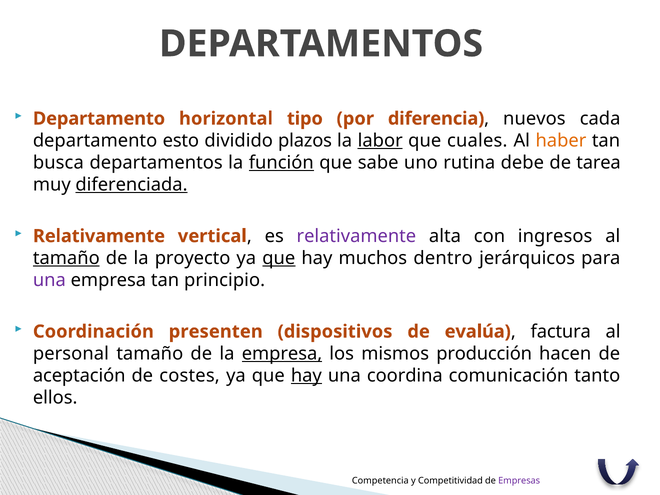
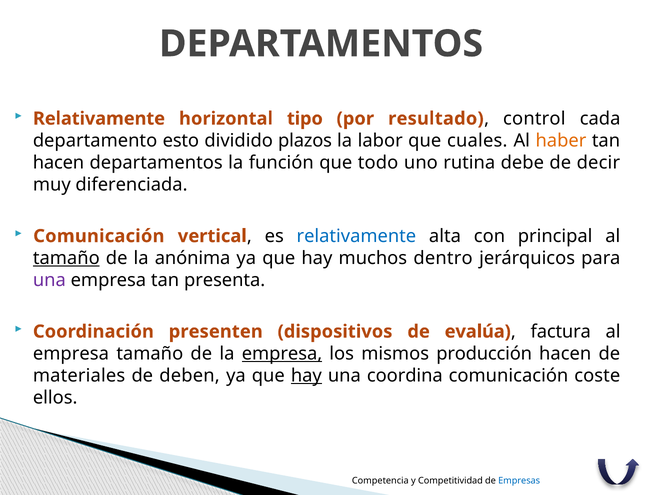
Departamento at (99, 119): Departamento -> Relativamente
diferencia: diferencia -> resultado
nuevos: nuevos -> control
labor underline: present -> none
busca at (58, 163): busca -> hacen
función underline: present -> none
sabe: sabe -> todo
tarea: tarea -> decir
diferenciada underline: present -> none
Relativamente at (99, 236): Relativamente -> Comunicación
relativamente at (356, 236) colour: purple -> blue
ingresos: ingresos -> principal
proyecto: proyecto -> anónima
que at (279, 258) underline: present -> none
principio: principio -> presenta
personal at (71, 354): personal -> empresa
aceptación: aceptación -> materiales
costes: costes -> deben
tanto: tanto -> coste
Empresas colour: purple -> blue
